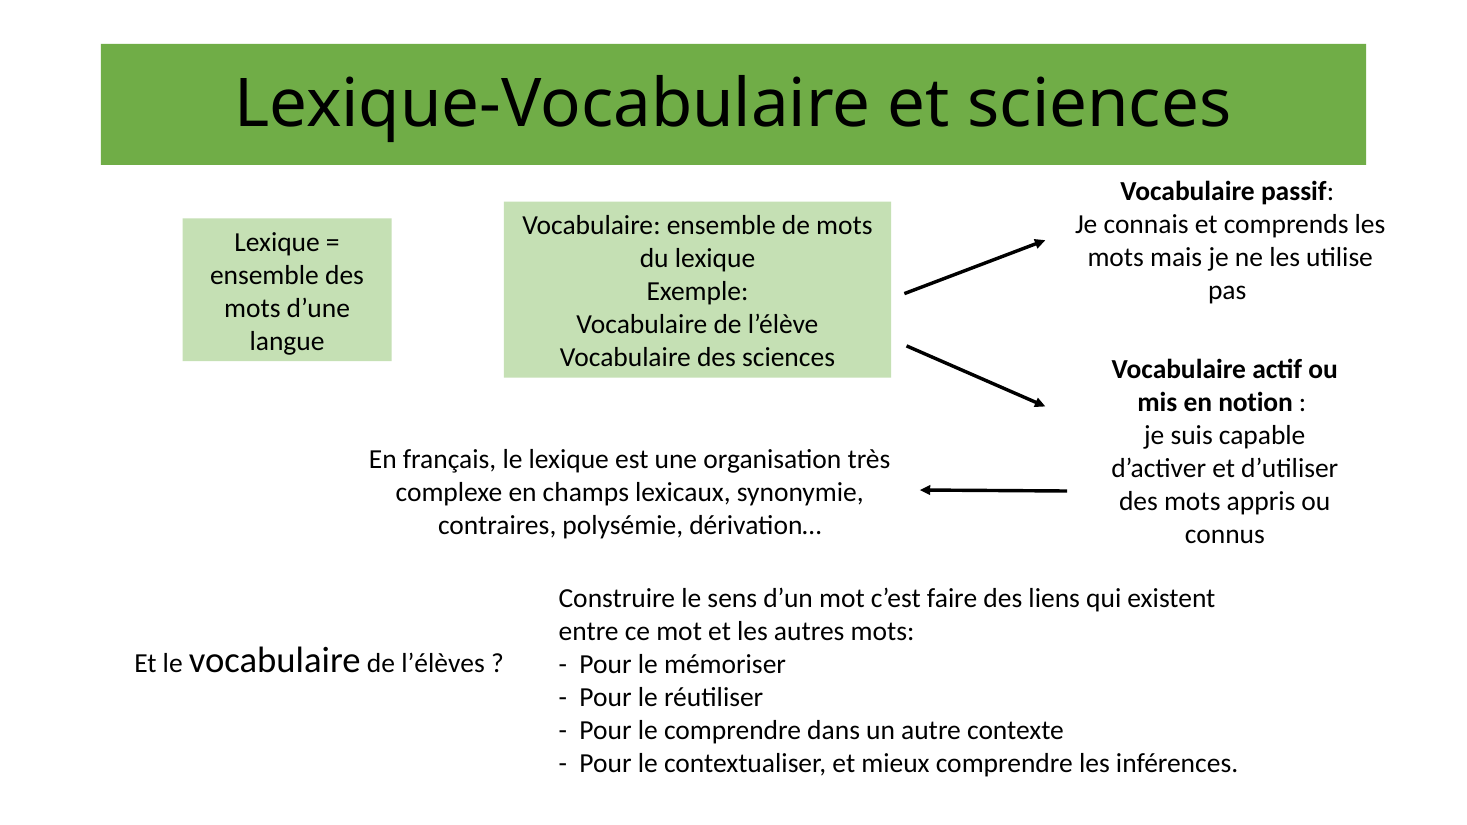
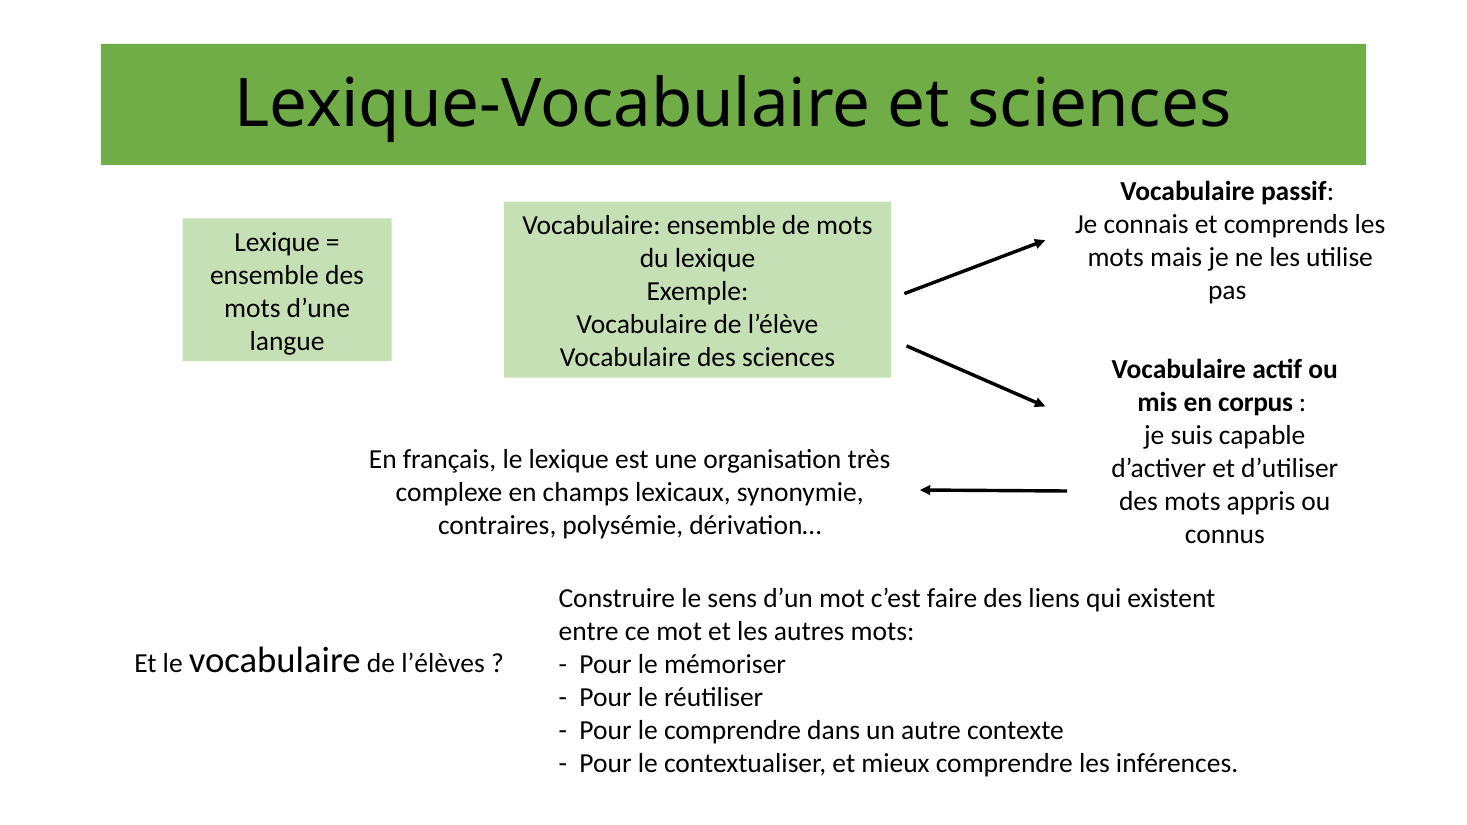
notion: notion -> corpus
